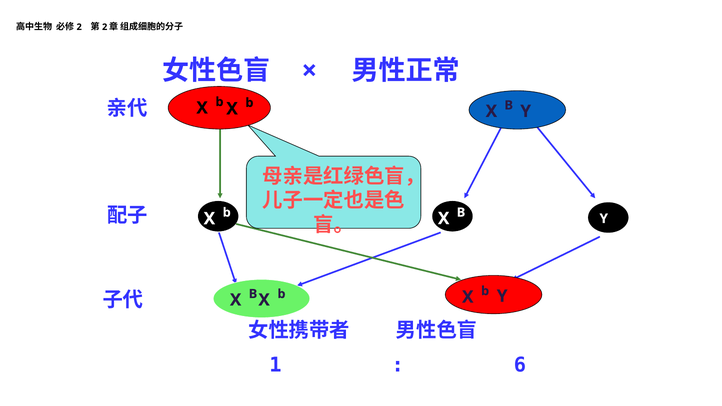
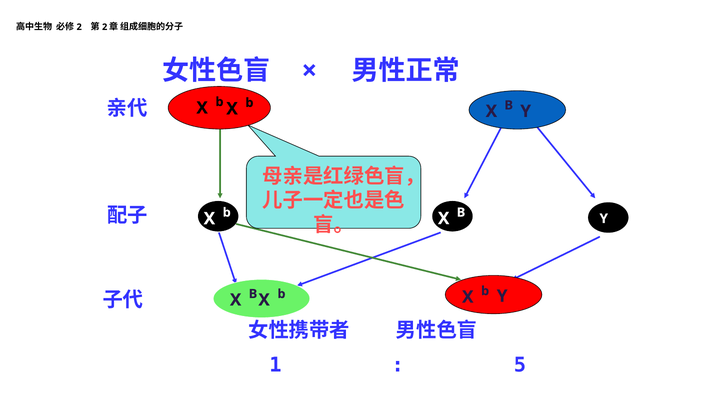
6: 6 -> 5
